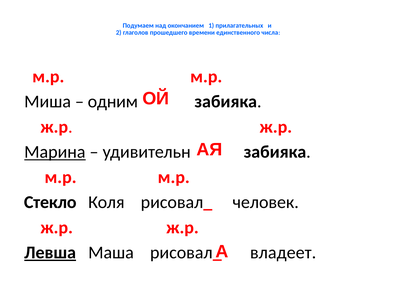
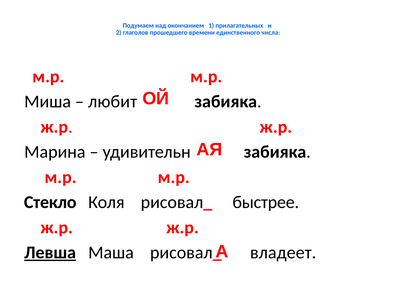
одним: одним -> любит
Марина underline: present -> none
человек: человек -> быстрее
